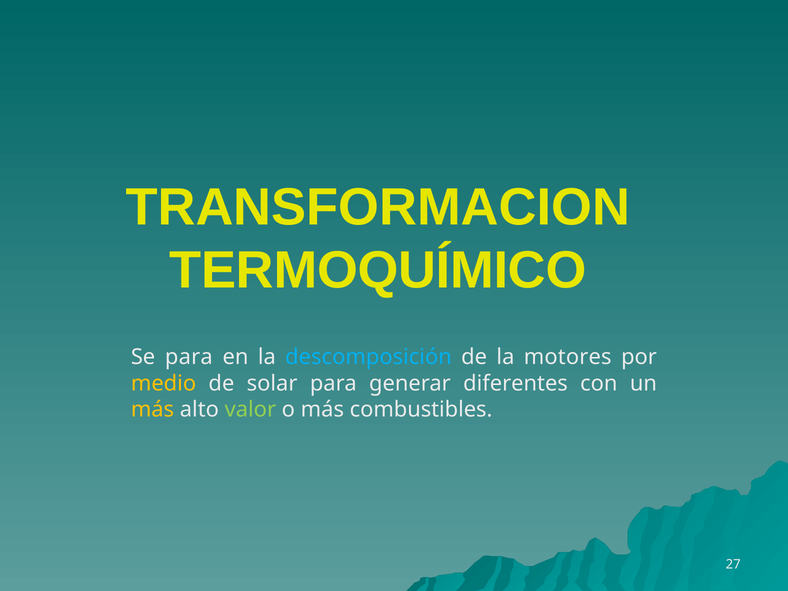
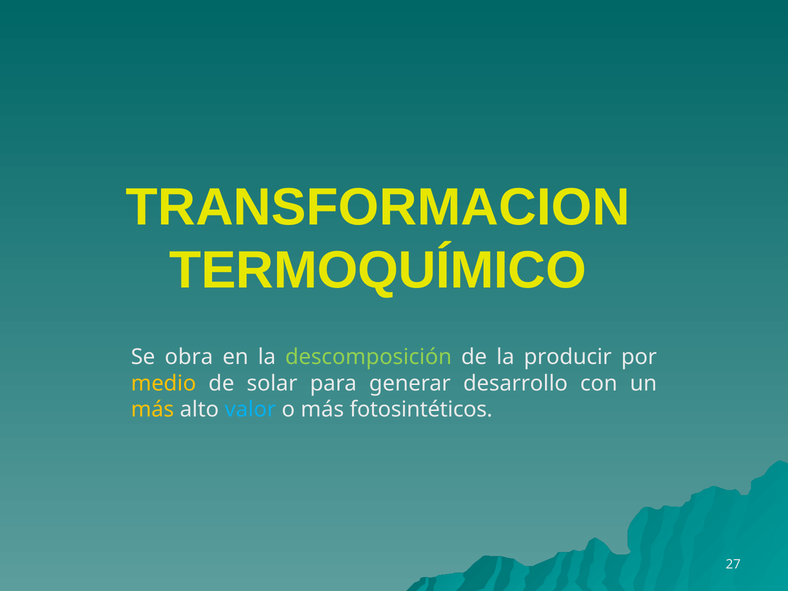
Se para: para -> obra
descomposición colour: light blue -> light green
motores: motores -> producir
diferentes: diferentes -> desarrollo
valor colour: light green -> light blue
combustibles: combustibles -> fotosintéticos
